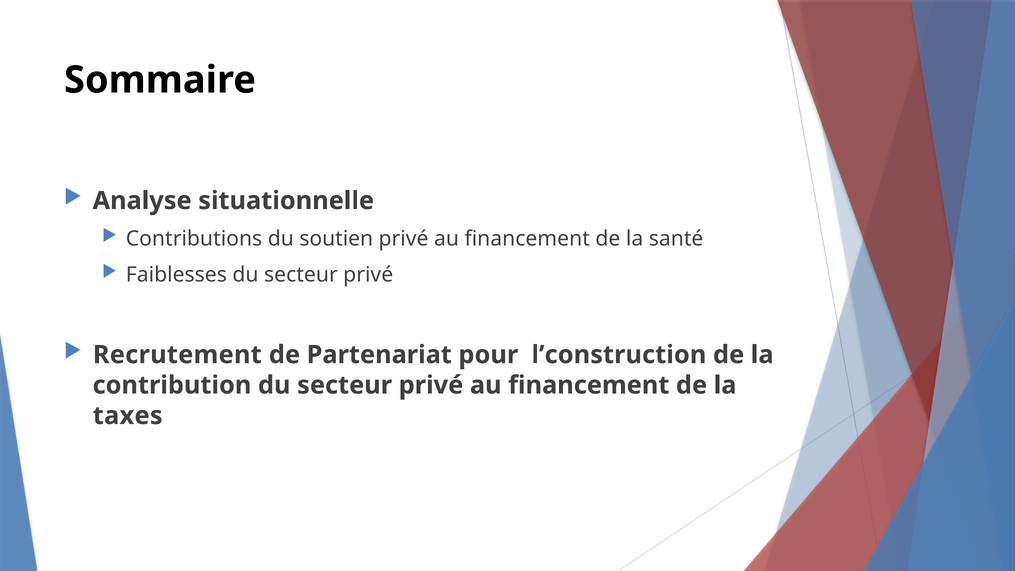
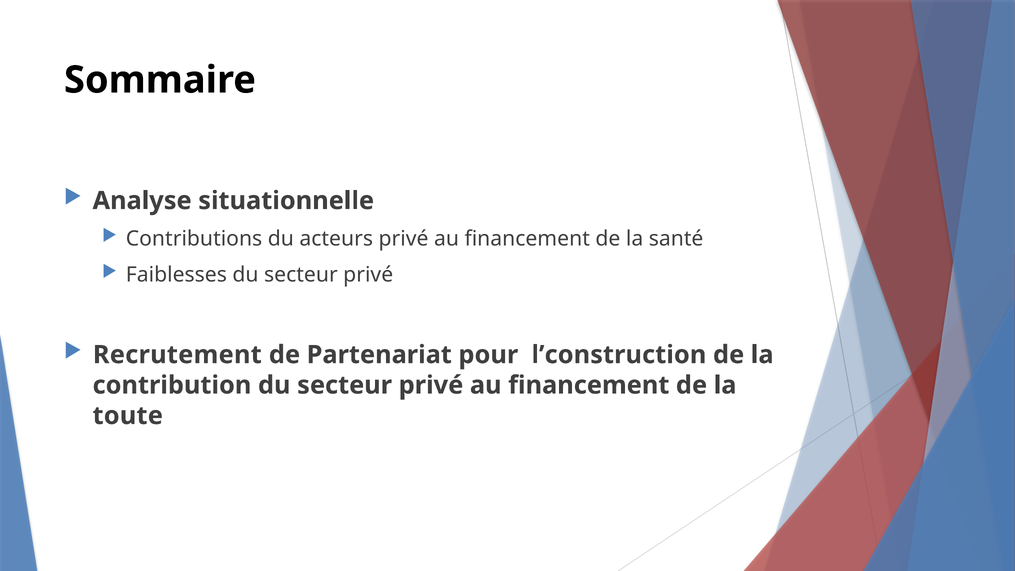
soutien: soutien -> acteurs
taxes: taxes -> toute
